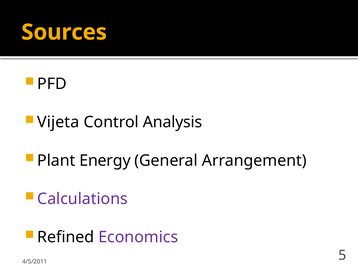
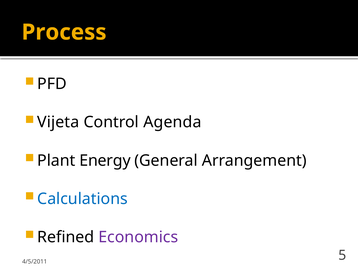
Sources: Sources -> Process
Analysis: Analysis -> Agenda
Calculations colour: purple -> blue
